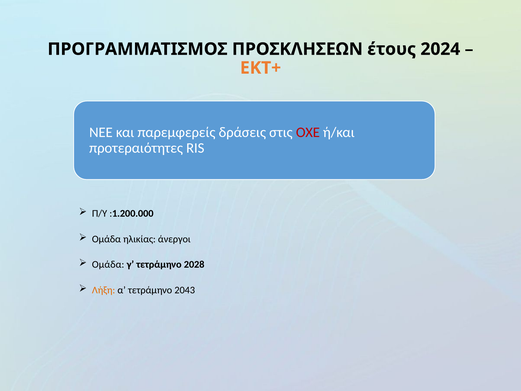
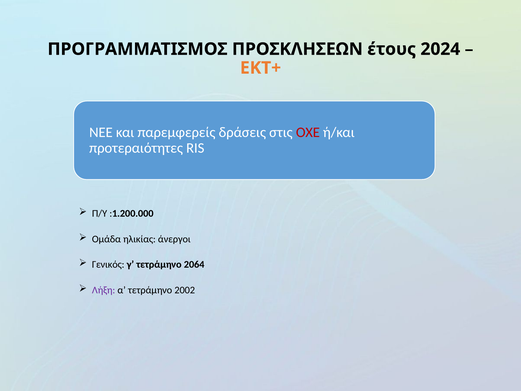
Ομάδα at (108, 264): Ομάδα -> Γενικός
2028: 2028 -> 2064
Λήξη colour: orange -> purple
2043: 2043 -> 2002
